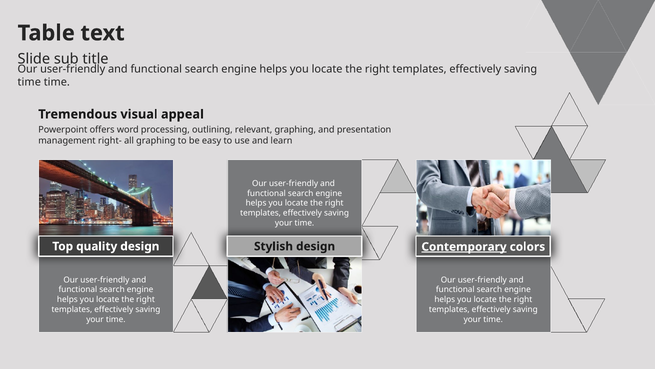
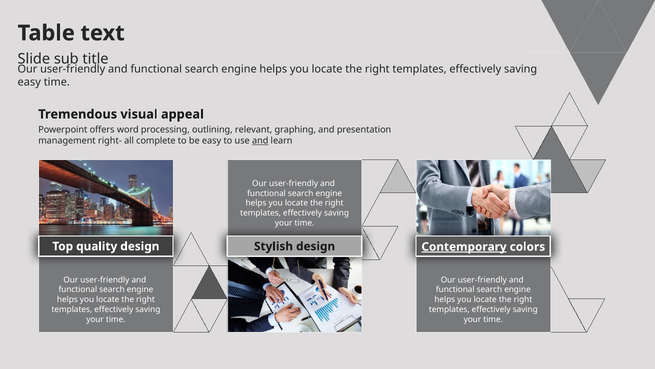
time at (29, 82): time -> easy
all graphing: graphing -> complete
and at (260, 141) underline: none -> present
